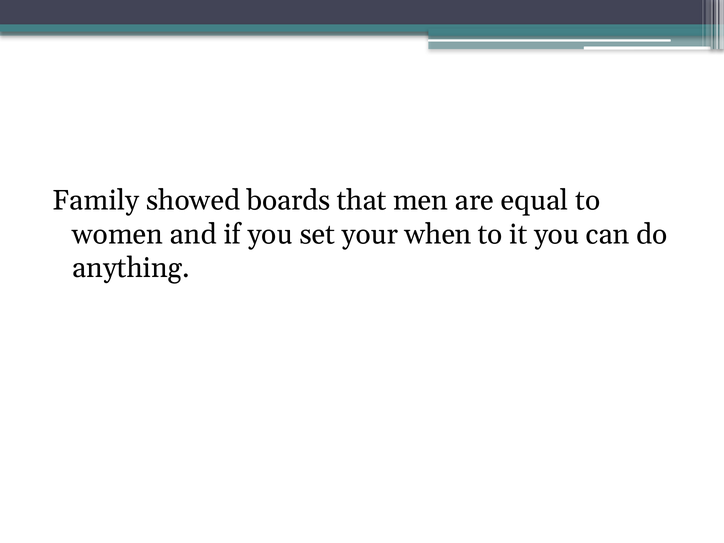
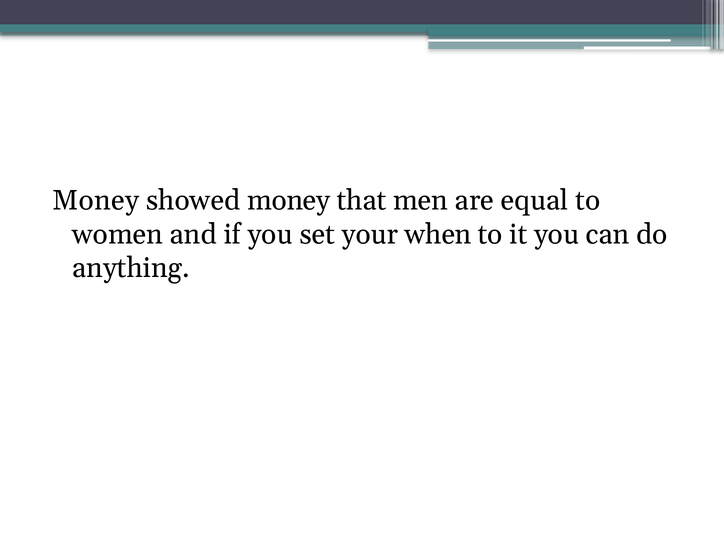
Family at (96, 201): Family -> Money
showed boards: boards -> money
